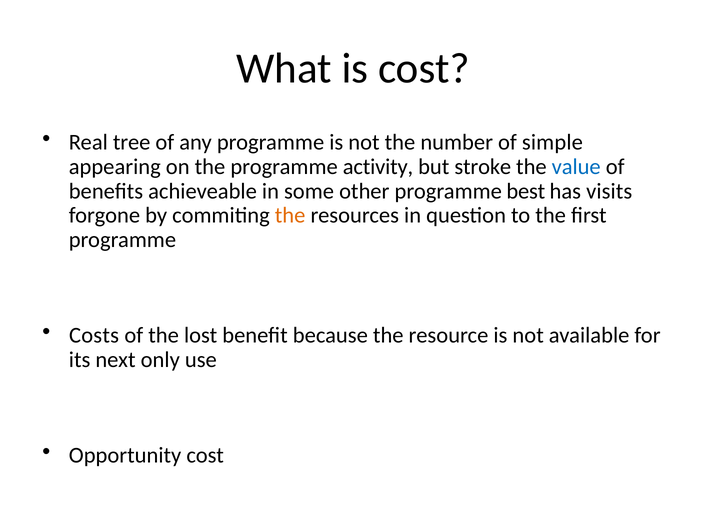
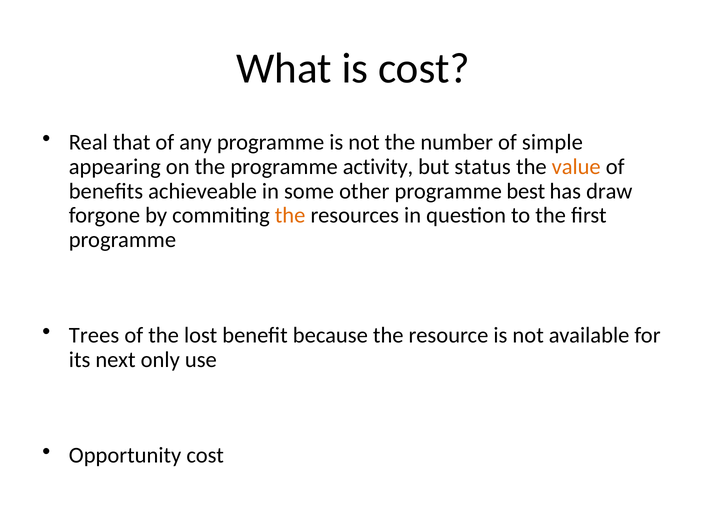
tree: tree -> that
stroke: stroke -> status
value colour: blue -> orange
visits: visits -> draw
Costs: Costs -> Trees
